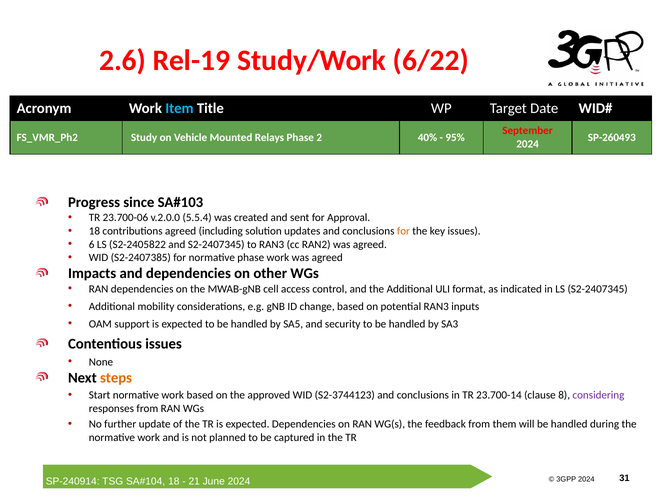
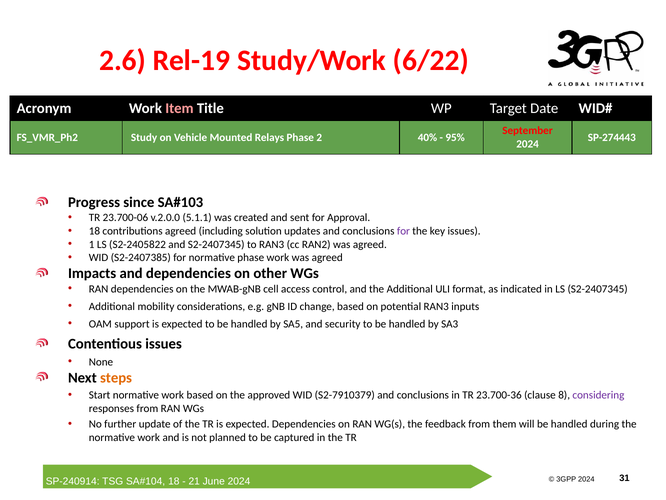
Item colour: light blue -> pink
SP-260493: SP-260493 -> SP-274443
5.5.4: 5.5.4 -> 5.1.1
for at (403, 231) colour: orange -> purple
6: 6 -> 1
S2-3744123: S2-3744123 -> S2-7910379
23.700-14: 23.700-14 -> 23.700-36
